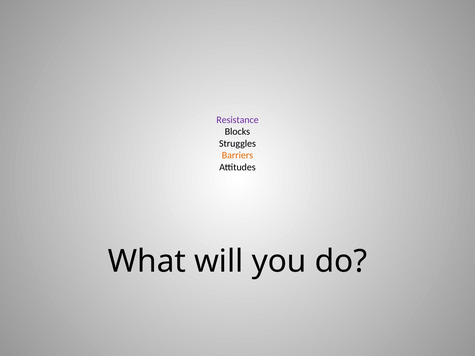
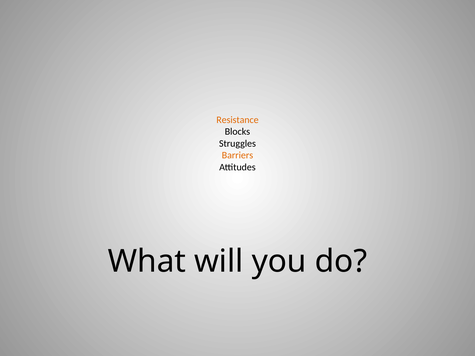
Resistance colour: purple -> orange
